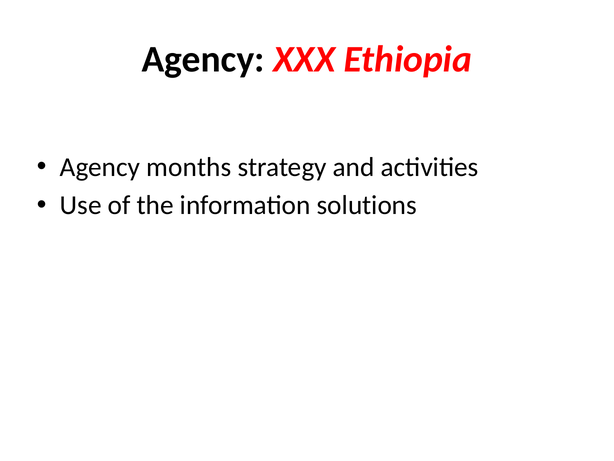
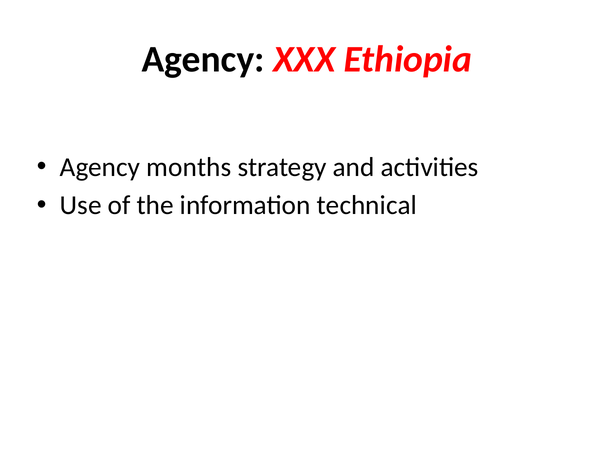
solutions: solutions -> technical
